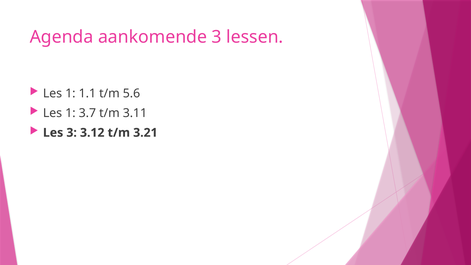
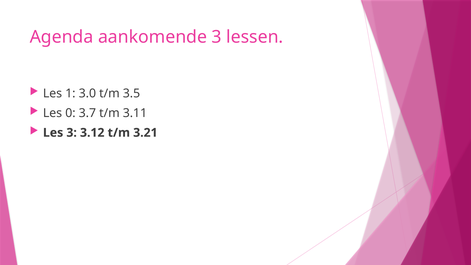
1.1: 1.1 -> 3.0
5.6: 5.6 -> 3.5
1 at (70, 113): 1 -> 0
